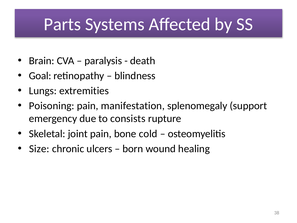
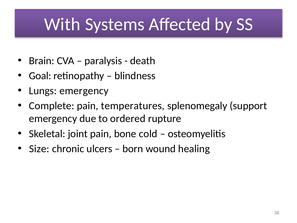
Parts: Parts -> With
Lungs extremities: extremities -> emergency
Poisoning: Poisoning -> Complete
manifestation: manifestation -> temperatures
consists: consists -> ordered
